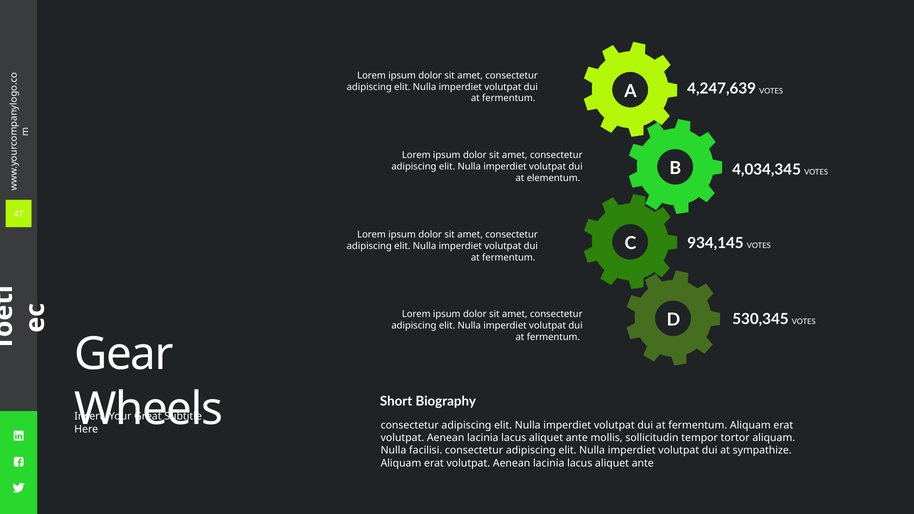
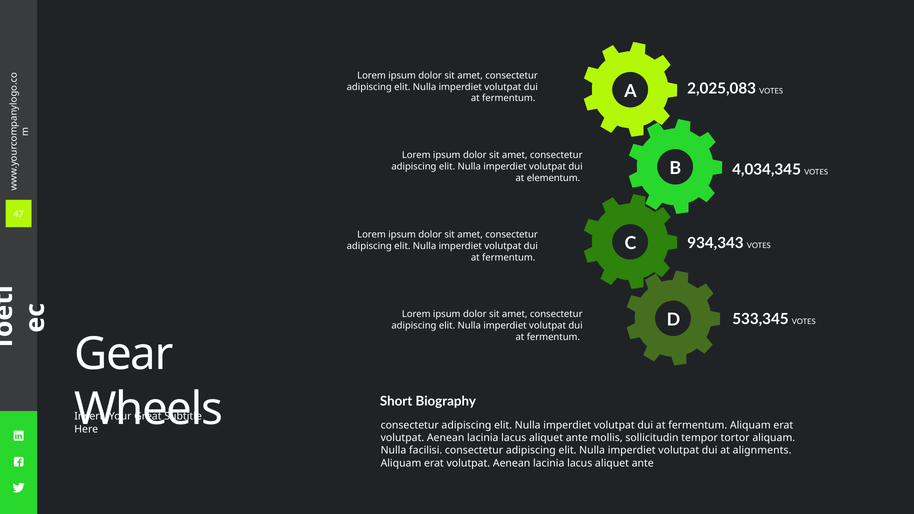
4,247,639: 4,247,639 -> 2,025,083
934,145: 934,145 -> 934,343
530,345: 530,345 -> 533,345
sympathize: sympathize -> alignments
